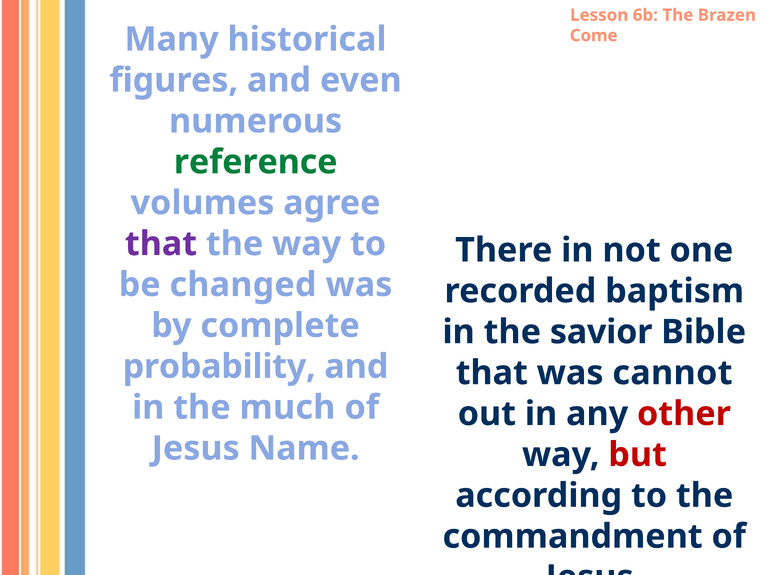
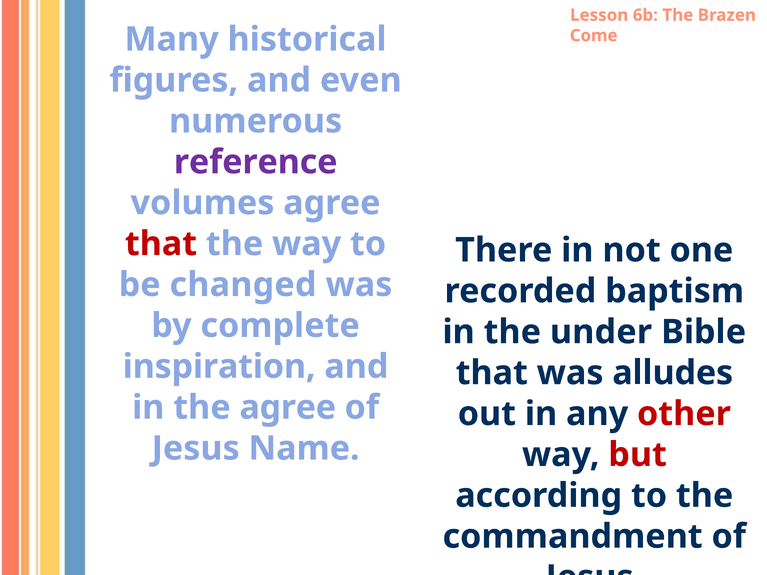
reference colour: green -> purple
that at (161, 244) colour: purple -> red
savior: savior -> under
probability: probability -> inspiration
cannot: cannot -> alludes
the much: much -> agree
